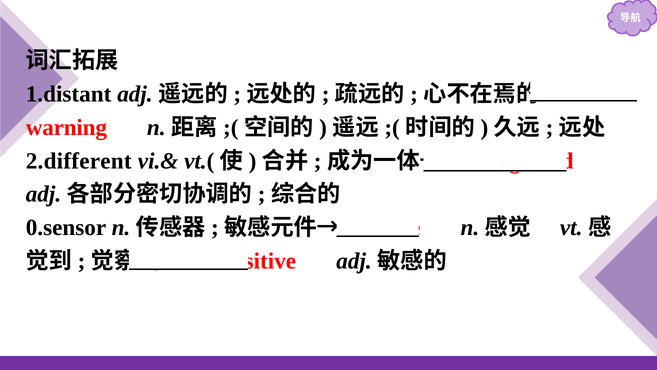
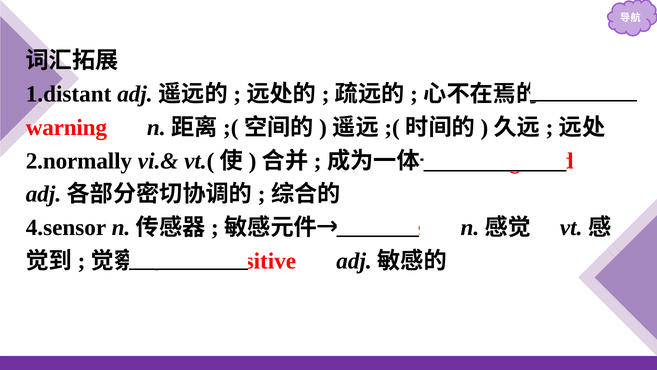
2.different: 2.different -> 2.normally
0.sensor: 0.sensor -> 4.sensor
